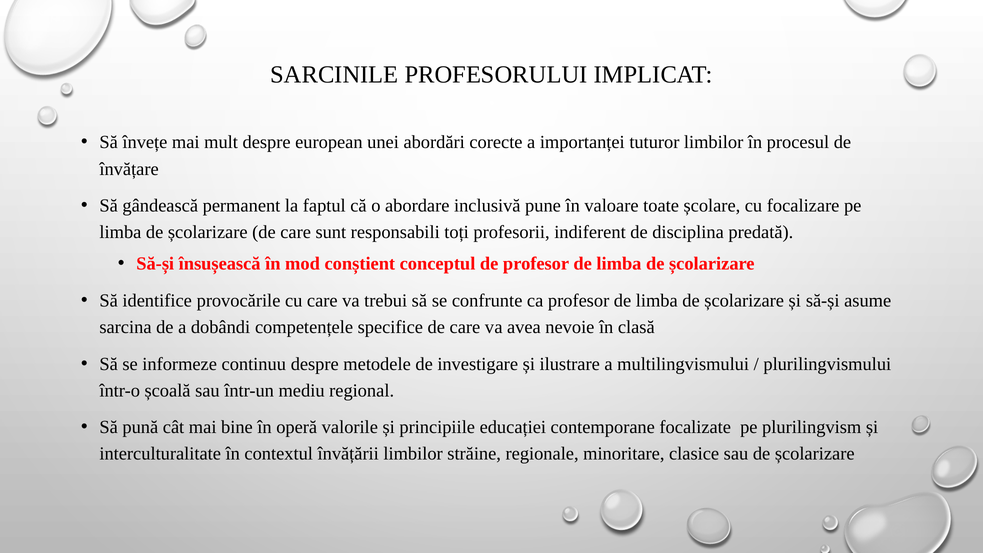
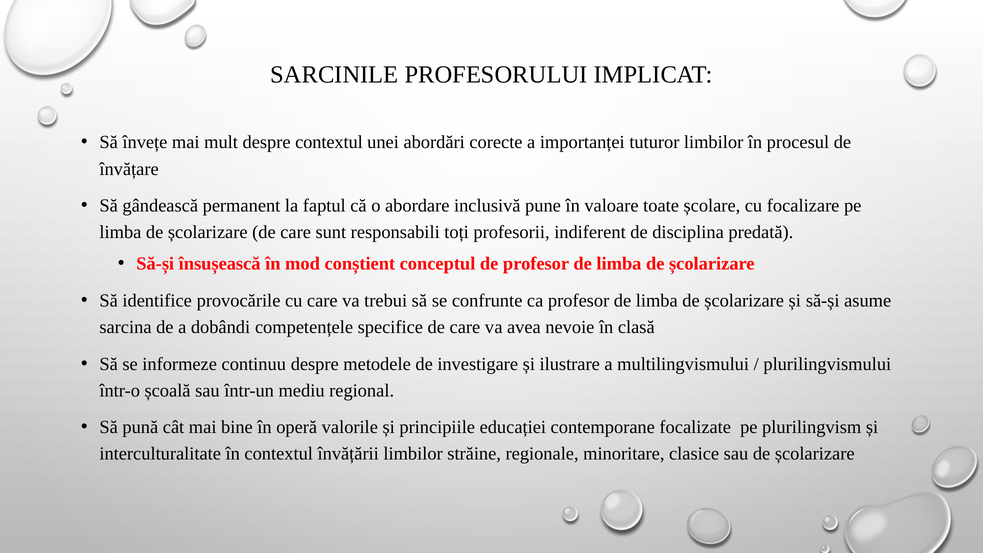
despre european: european -> contextul
